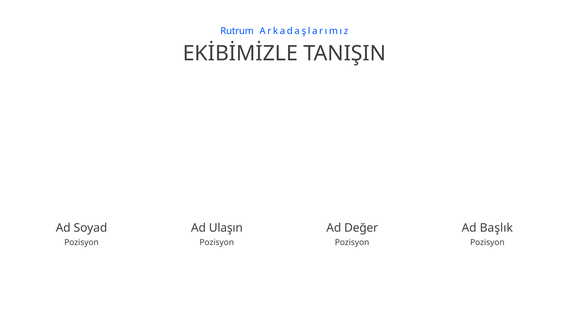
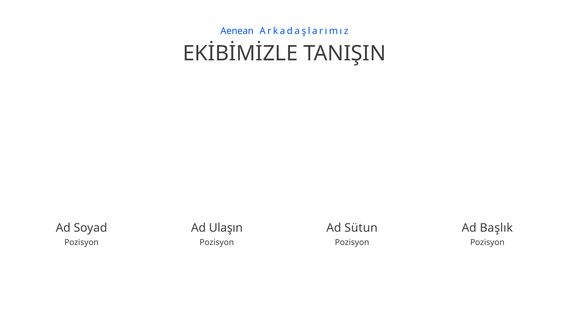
Rutrum: Rutrum -> Aenean
Değer: Değer -> Sütun
